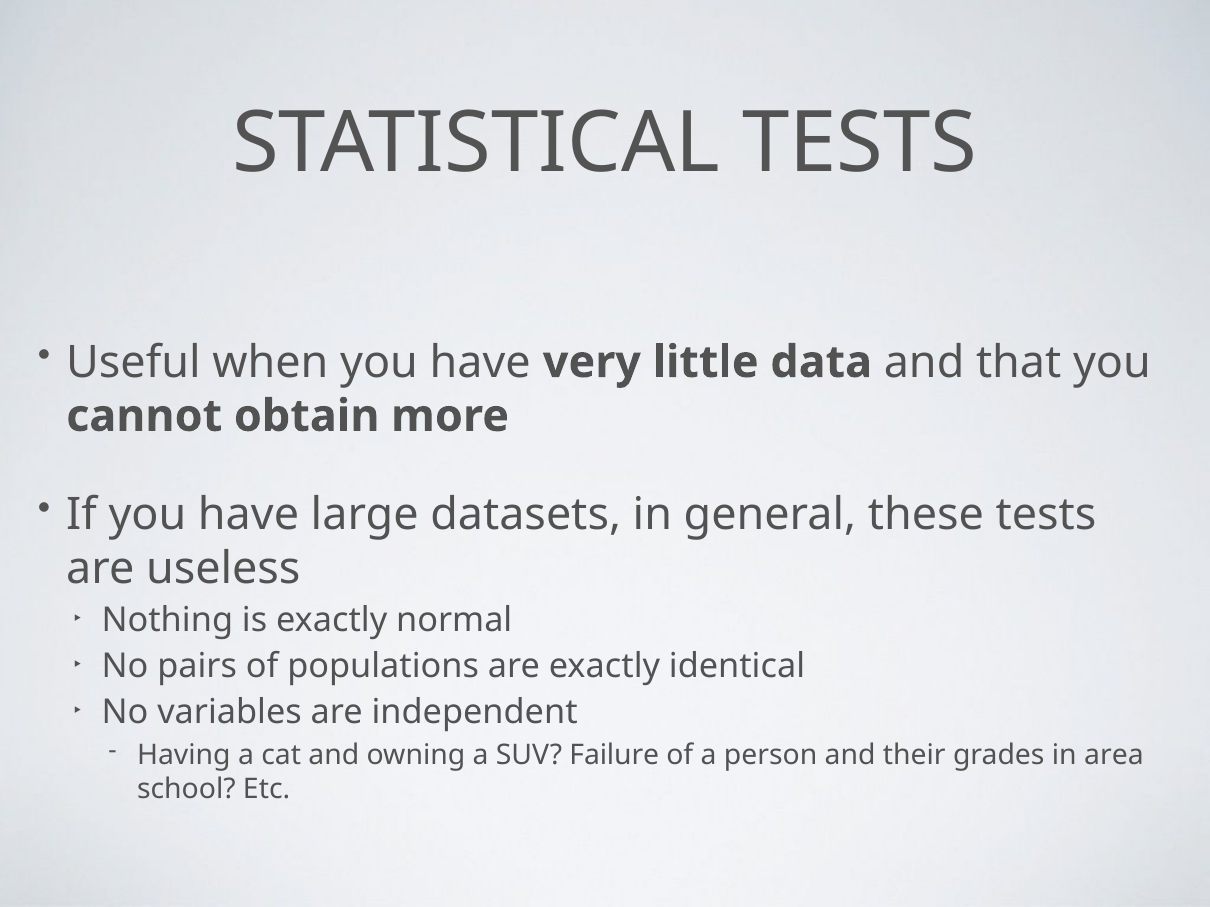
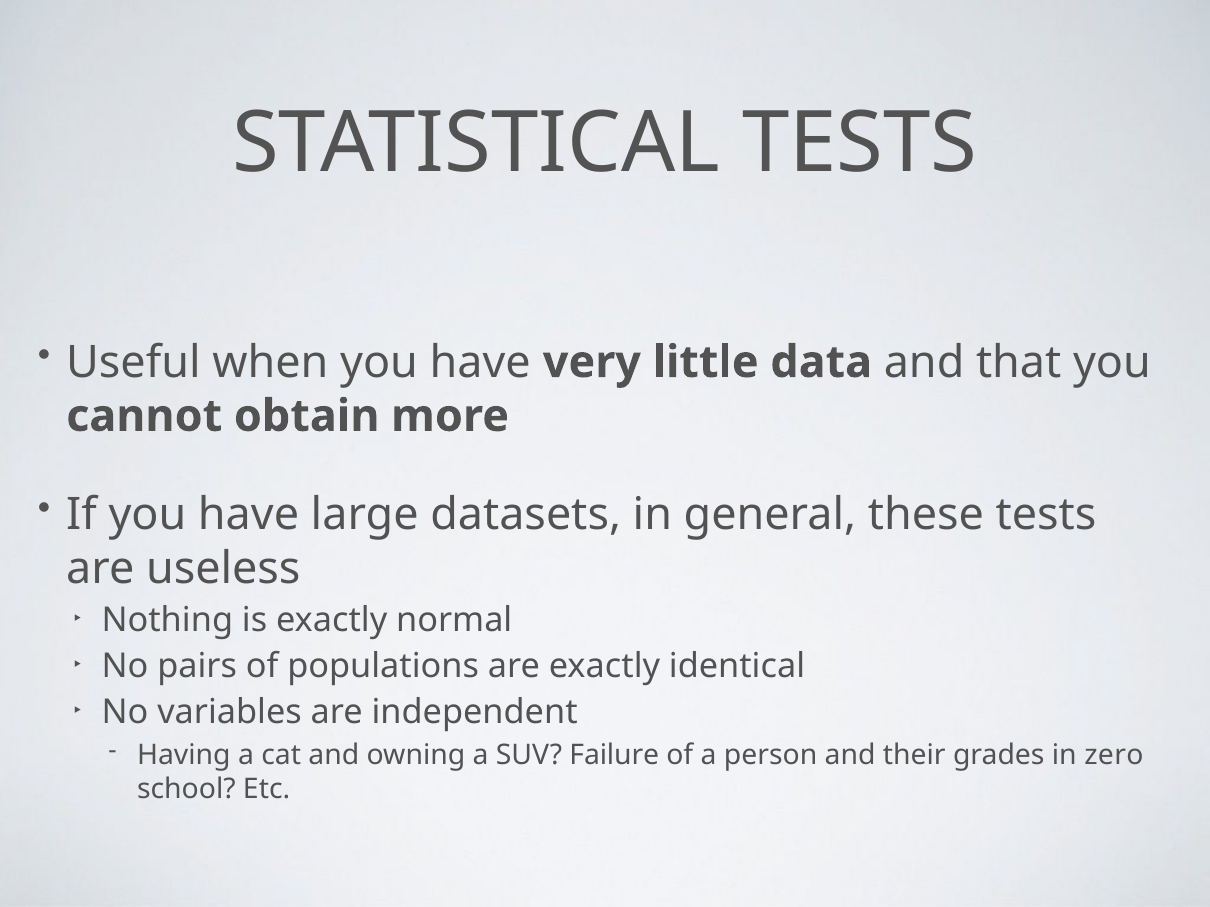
area: area -> zero
